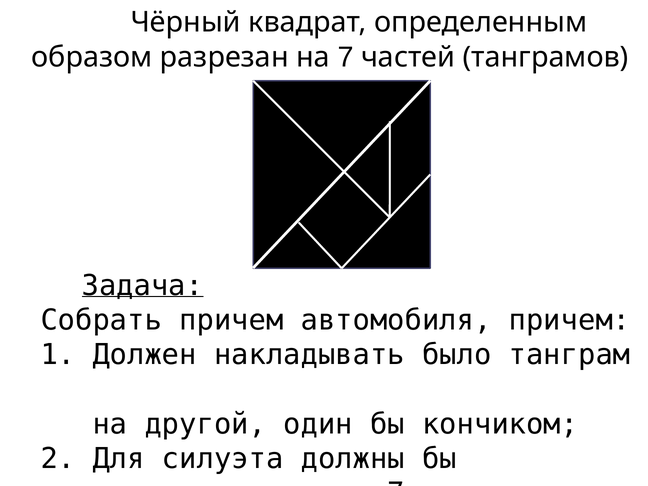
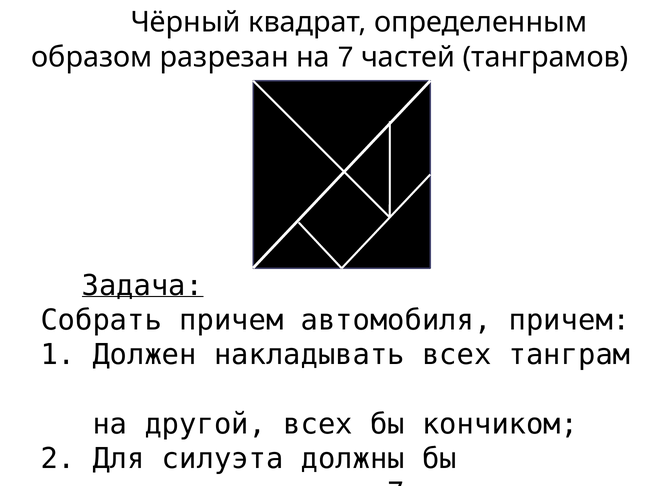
накладывать было: было -> всех
другой один: один -> всех
